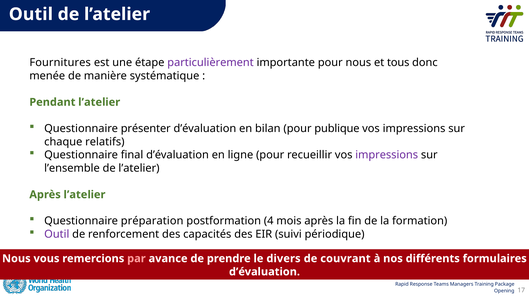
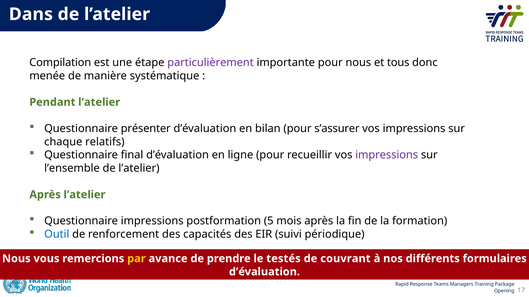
Outil at (31, 14): Outil -> Dans
Fournitures: Fournitures -> Compilation
publique: publique -> sʼassurer
Questionnaire préparation: préparation -> impressions
4: 4 -> 5
Outil at (57, 235) colour: purple -> blue
par colour: pink -> yellow
divers: divers -> testés
